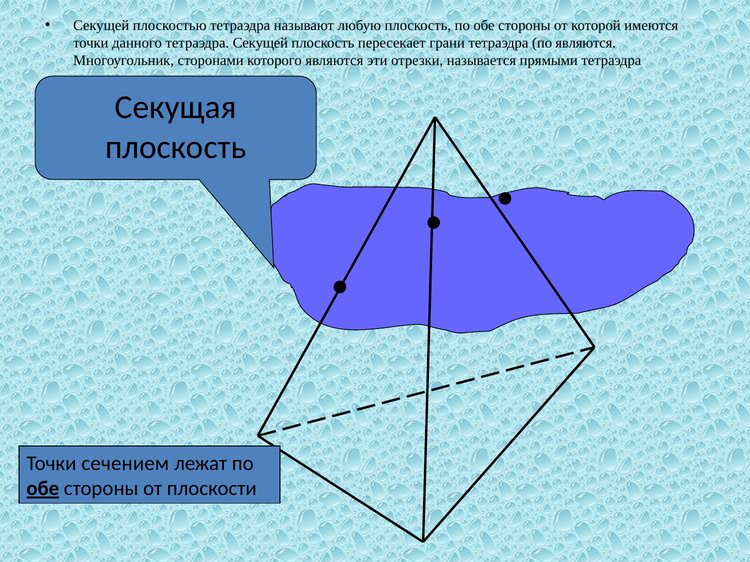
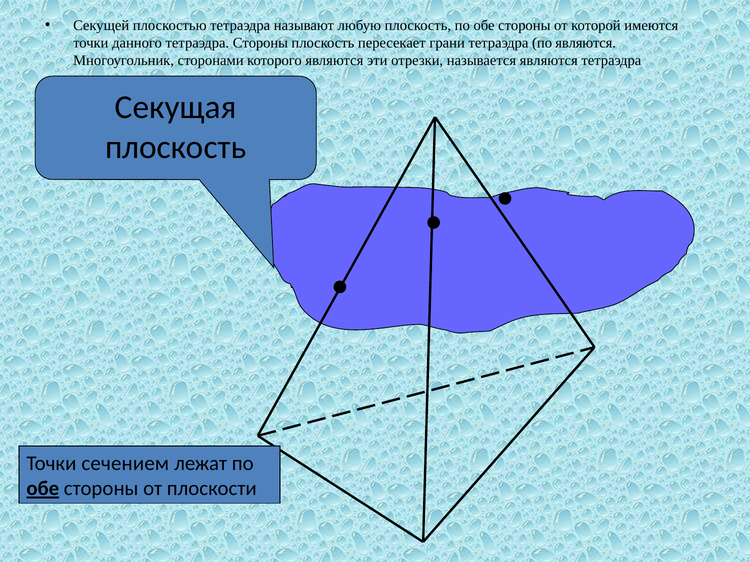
тетраэдра Секущей: Секущей -> Стороны
называется прямыми: прямыми -> являются
